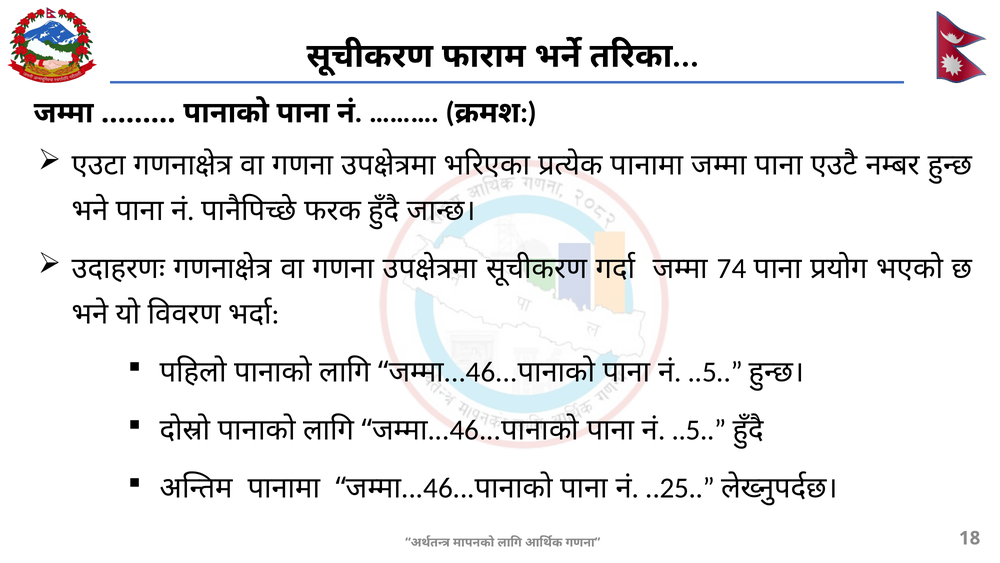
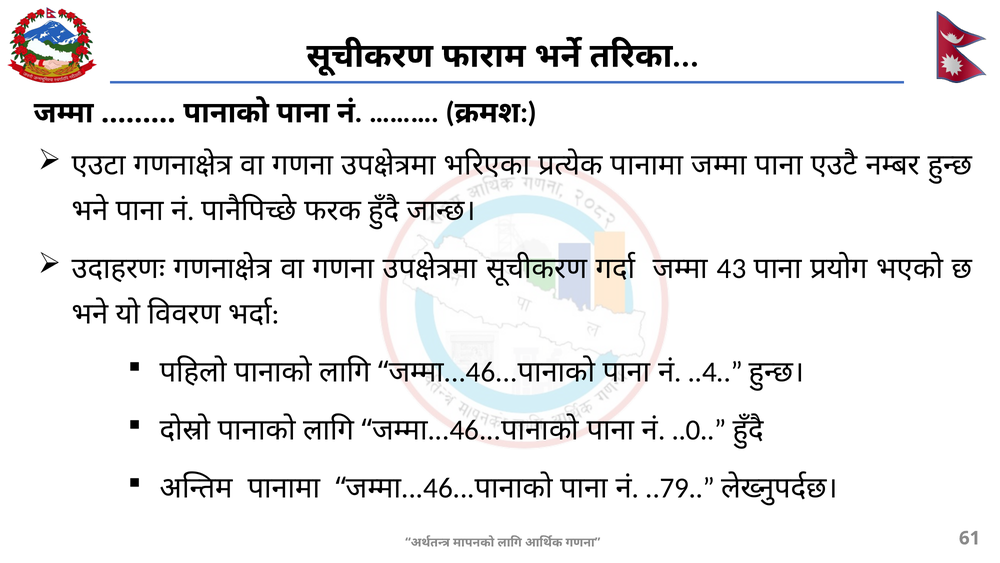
74: 74 -> 43
..5 at (715, 372): ..5 -> ..4
..5 at (699, 430): ..5 -> ..0
..25: ..25 -> ..79
18: 18 -> 61
